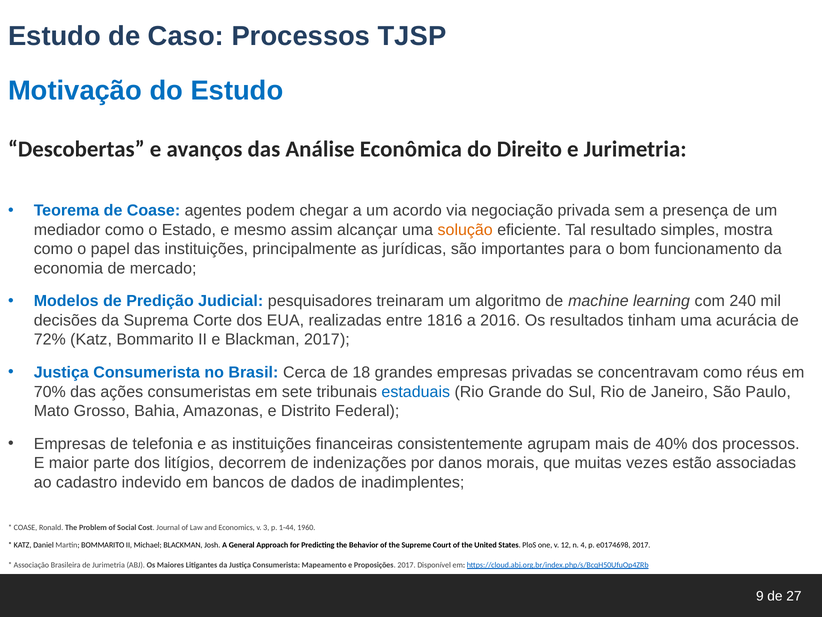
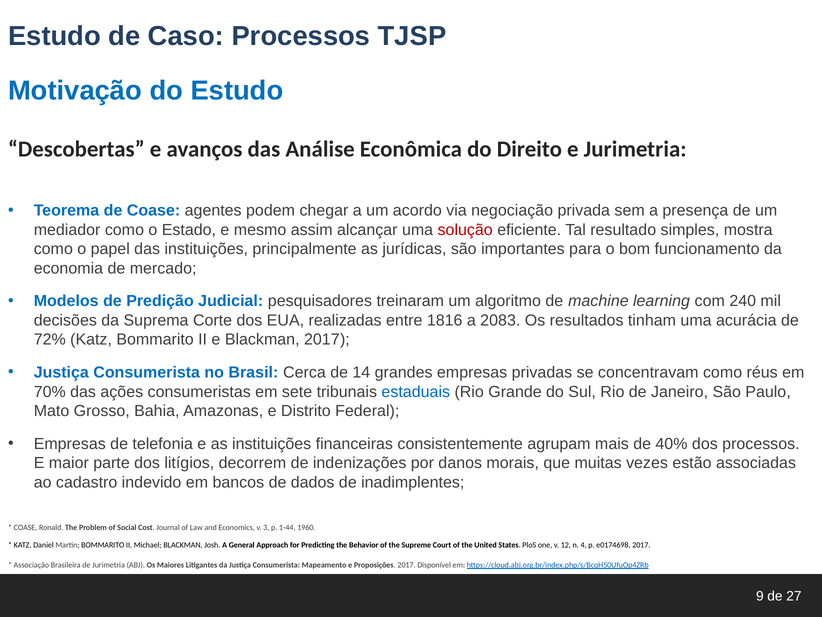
solução colour: orange -> red
2016: 2016 -> 2083
18: 18 -> 14
